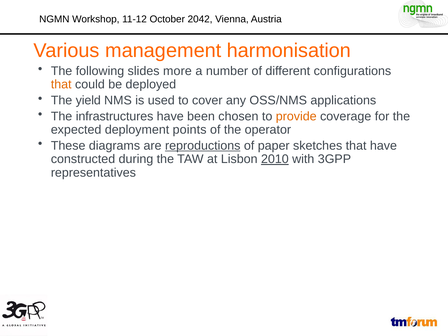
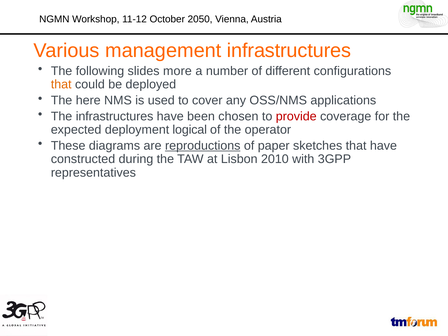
2042: 2042 -> 2050
management harmonisation: harmonisation -> infrastructures
yield: yield -> here
provide colour: orange -> red
points: points -> logical
2010 underline: present -> none
